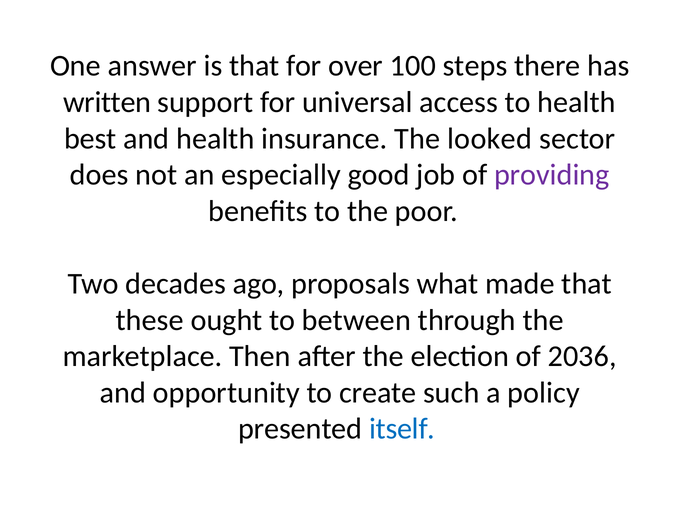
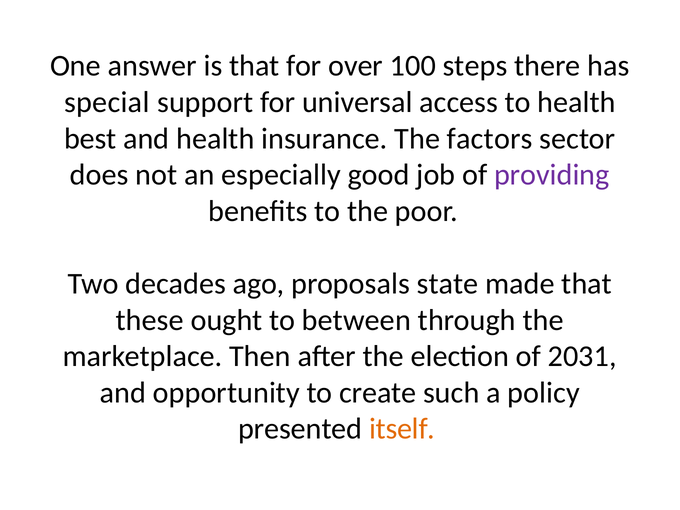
written: written -> special
looked: looked -> factors
what: what -> state
2036: 2036 -> 2031
itself colour: blue -> orange
